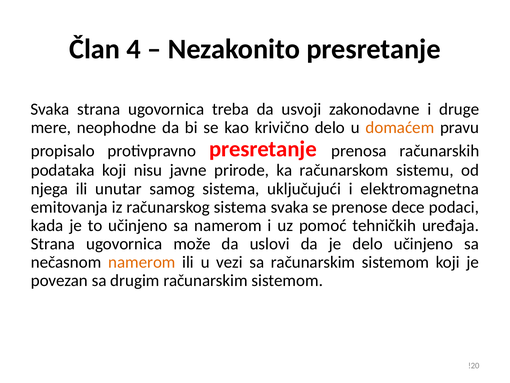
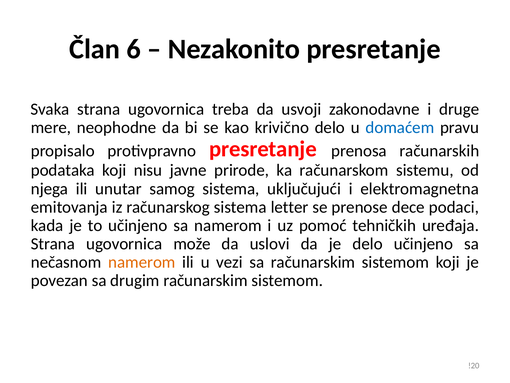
4: 4 -> 6
domaćem colour: orange -> blue
sistema svaka: svaka -> letter
